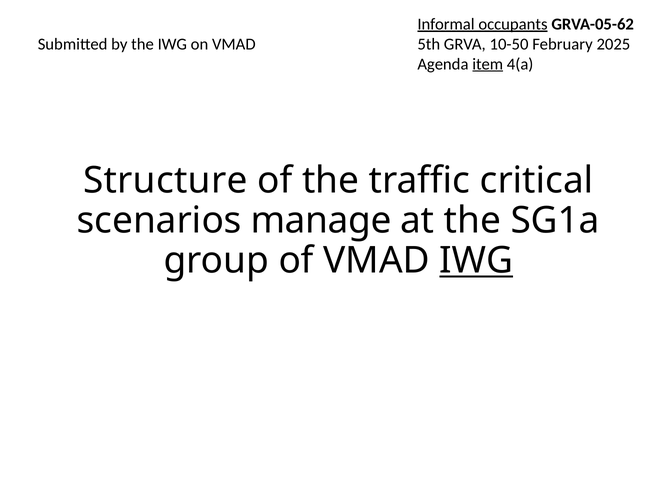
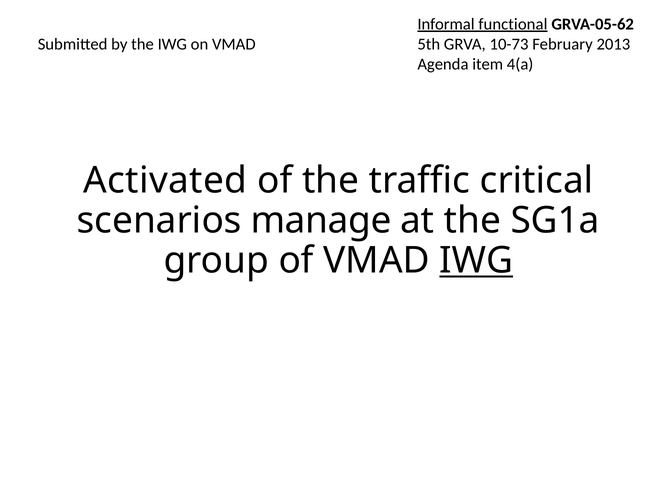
occupants: occupants -> functional
10-50: 10-50 -> 10-73
2025: 2025 -> 2013
item underline: present -> none
Structure: Structure -> Activated
